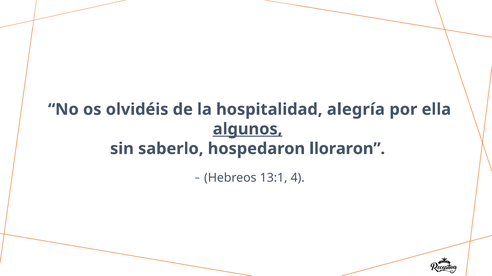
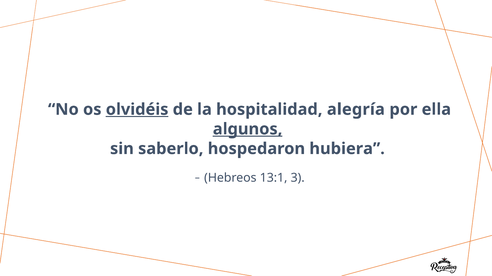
olvidéis underline: none -> present
lloraron: lloraron -> hubiera
4: 4 -> 3
